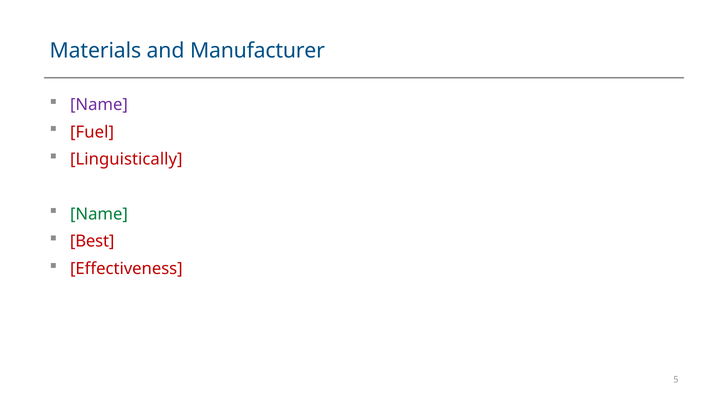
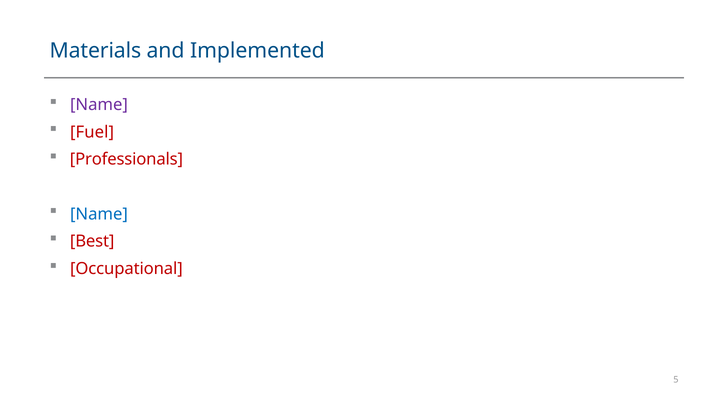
Manufacturer: Manufacturer -> Implemented
Linguistically: Linguistically -> Professionals
Name at (99, 214) colour: green -> blue
Effectiveness: Effectiveness -> Occupational
